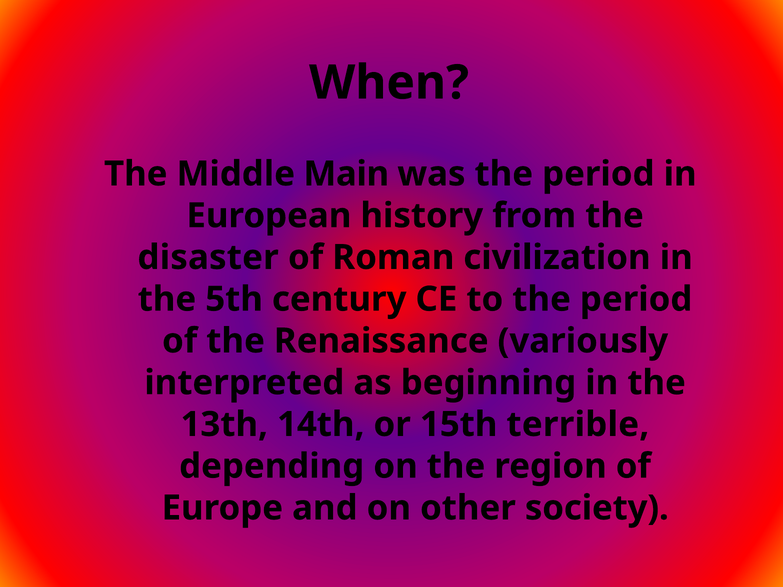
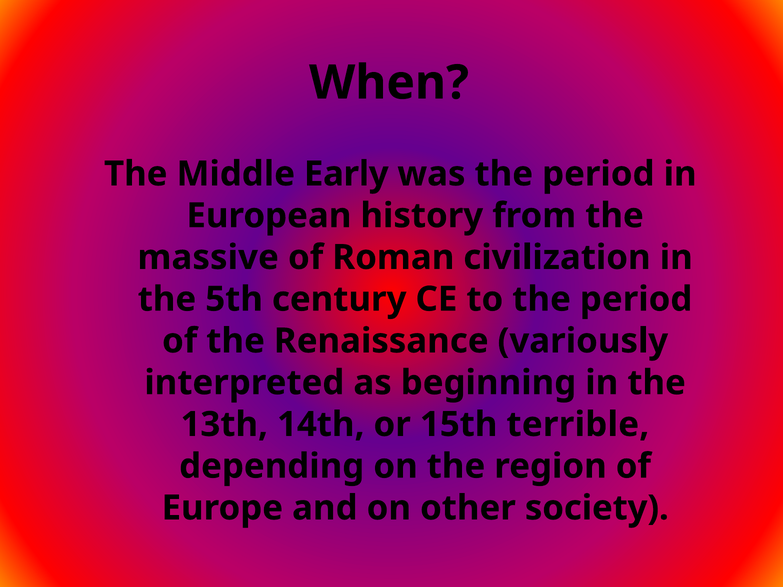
Main: Main -> Early
disaster: disaster -> massive
